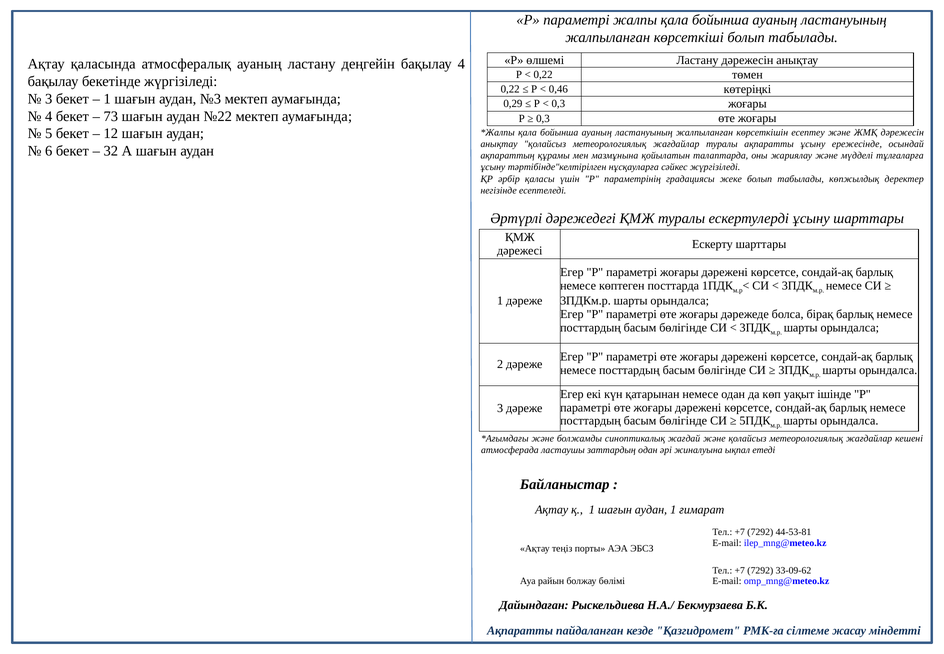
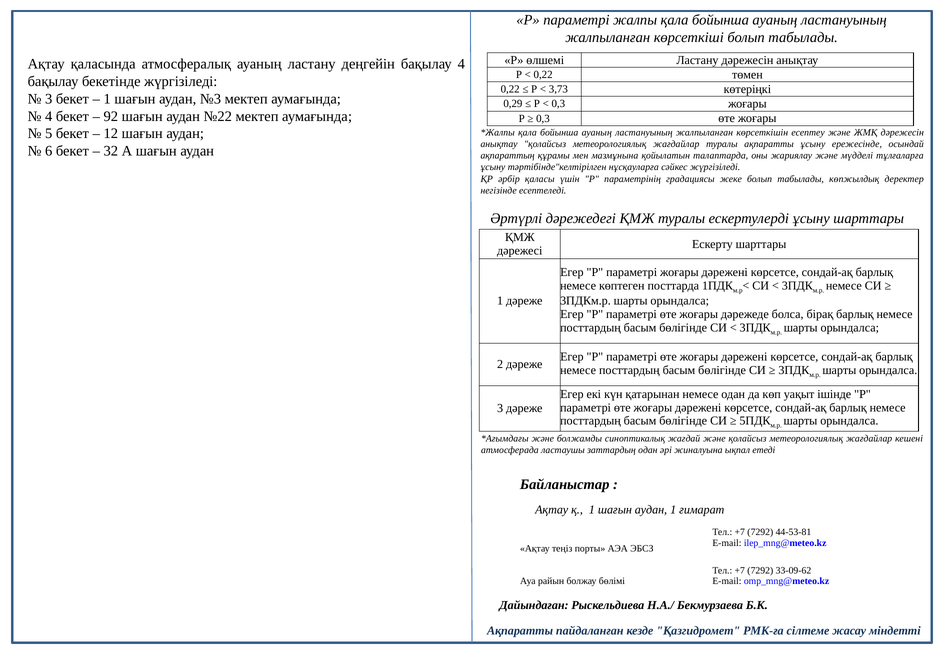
0,46: 0,46 -> 3,73
73: 73 -> 92
